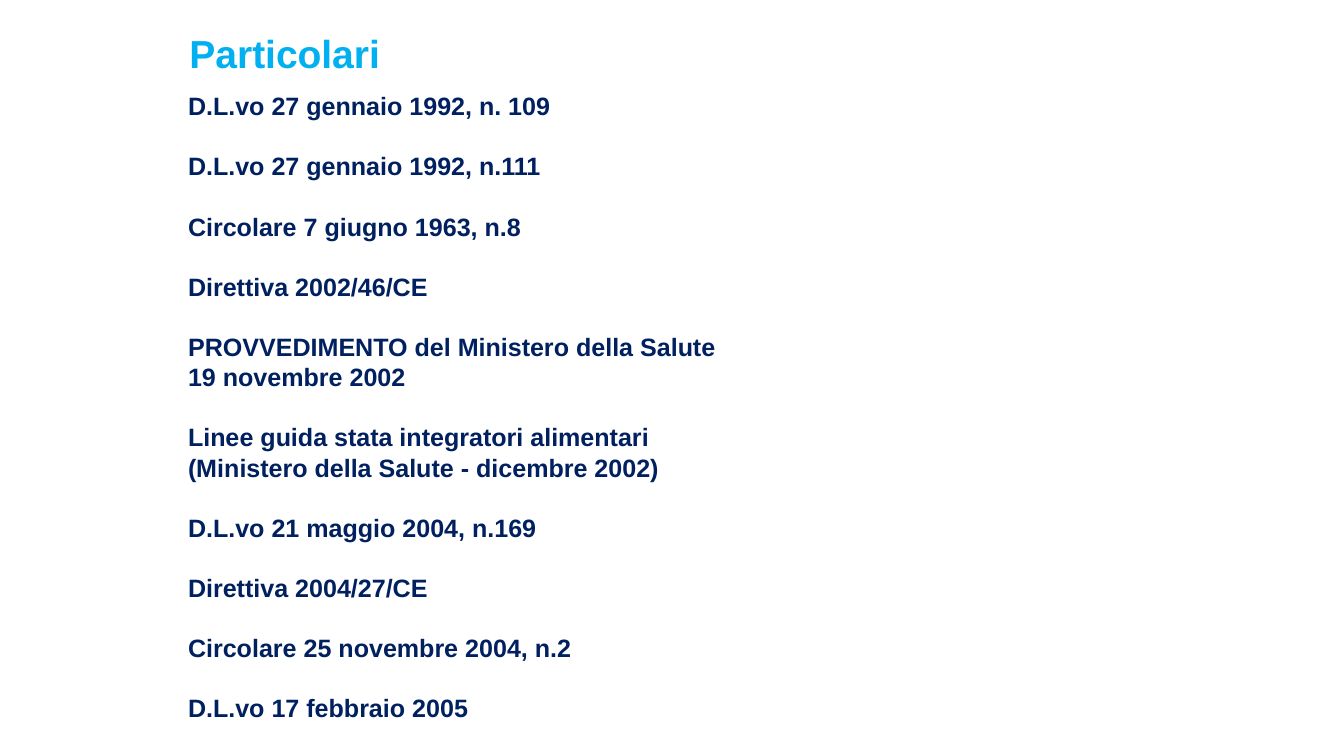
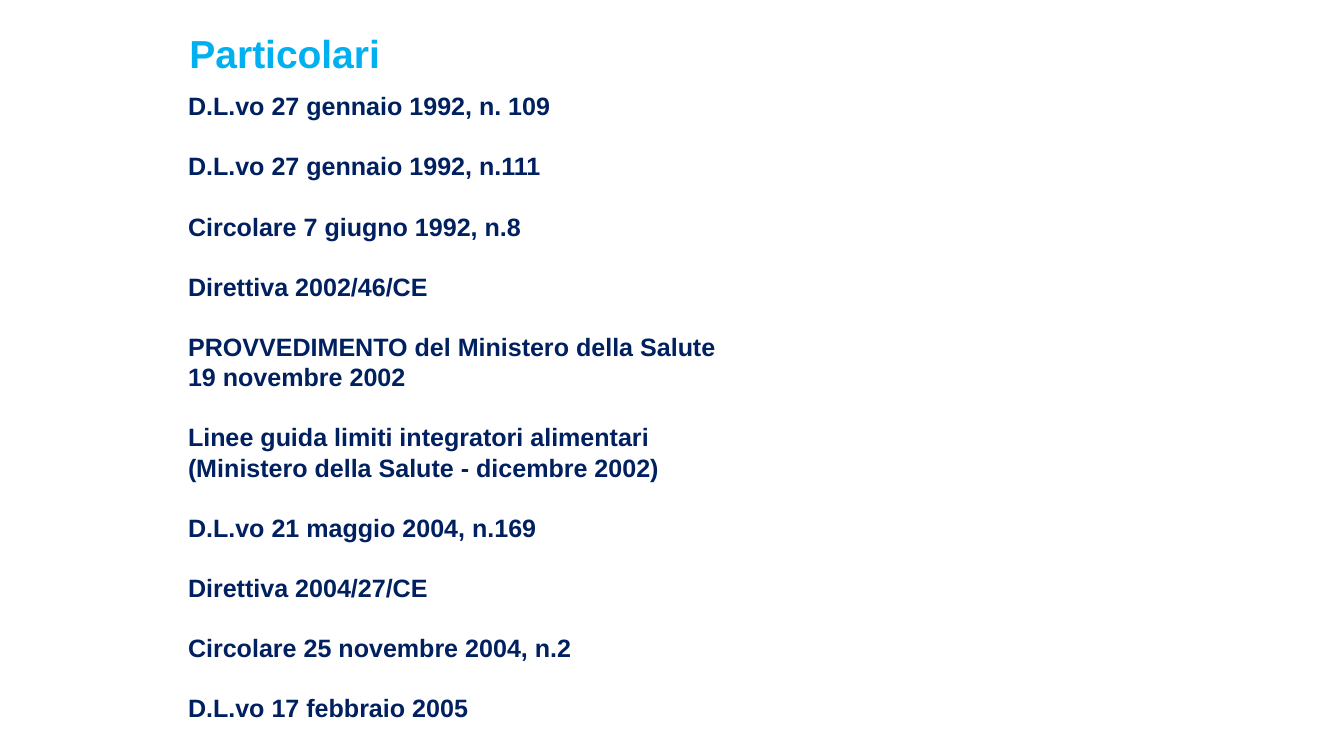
giugno 1963: 1963 -> 1992
stata: stata -> limiti
